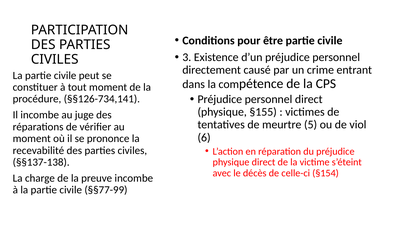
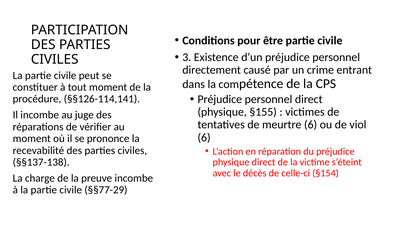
§§126-734,141: §§126-734,141 -> §§126-114,141
meurtre 5: 5 -> 6
§§77-99: §§77-99 -> §§77-29
